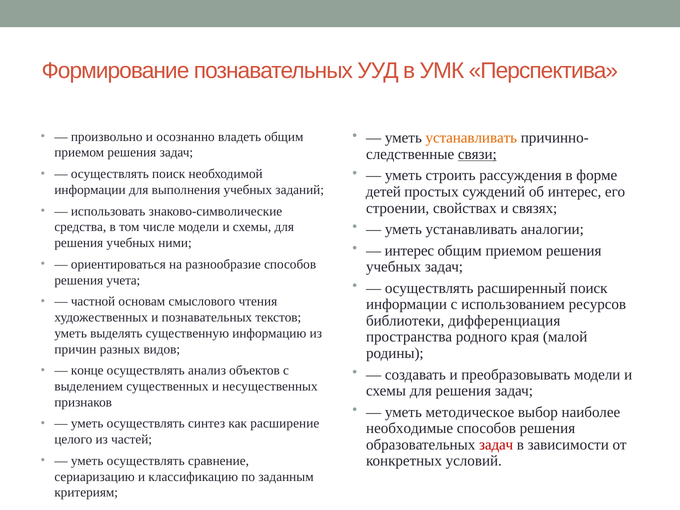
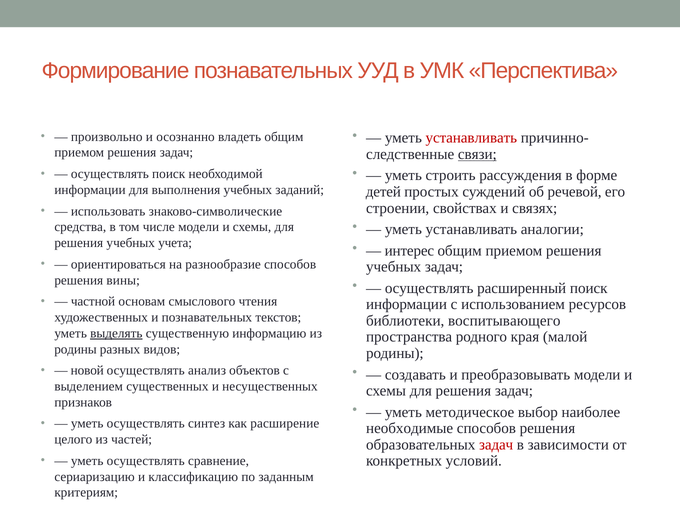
устанавливать at (471, 138) colour: orange -> red
об интерес: интерес -> речевой
ними: ними -> учета
учета: учета -> вины
дифференциация: дифференциация -> воспитывающего
выделять underline: none -> present
причин at (75, 349): причин -> родины
конце: конце -> новой
